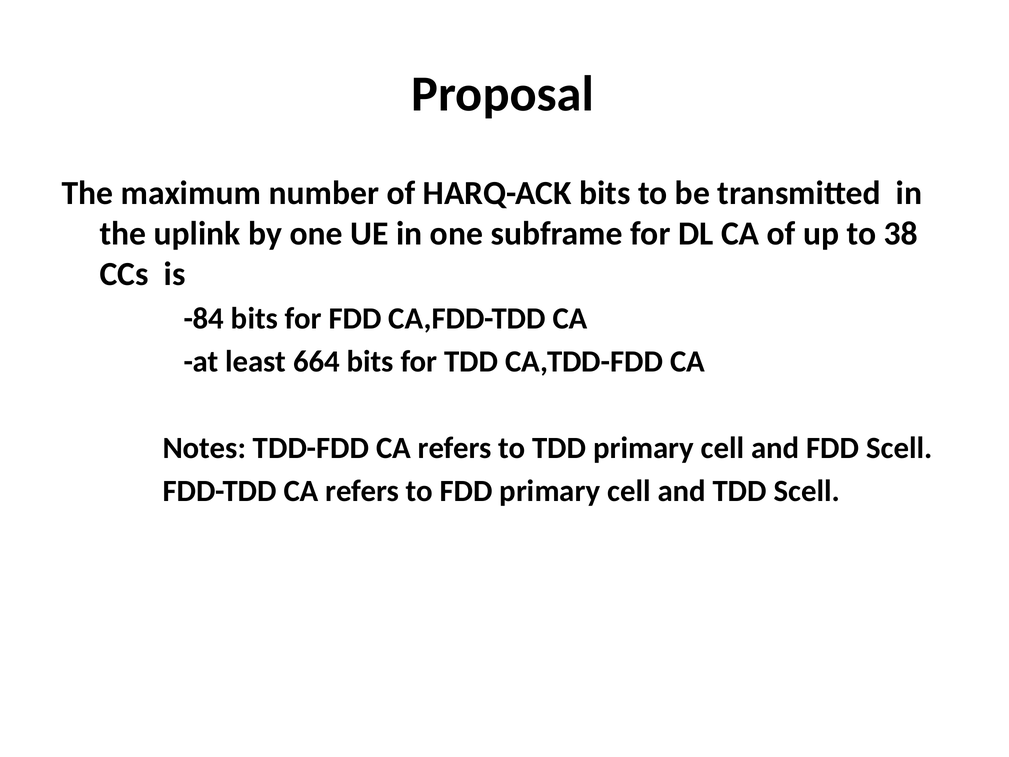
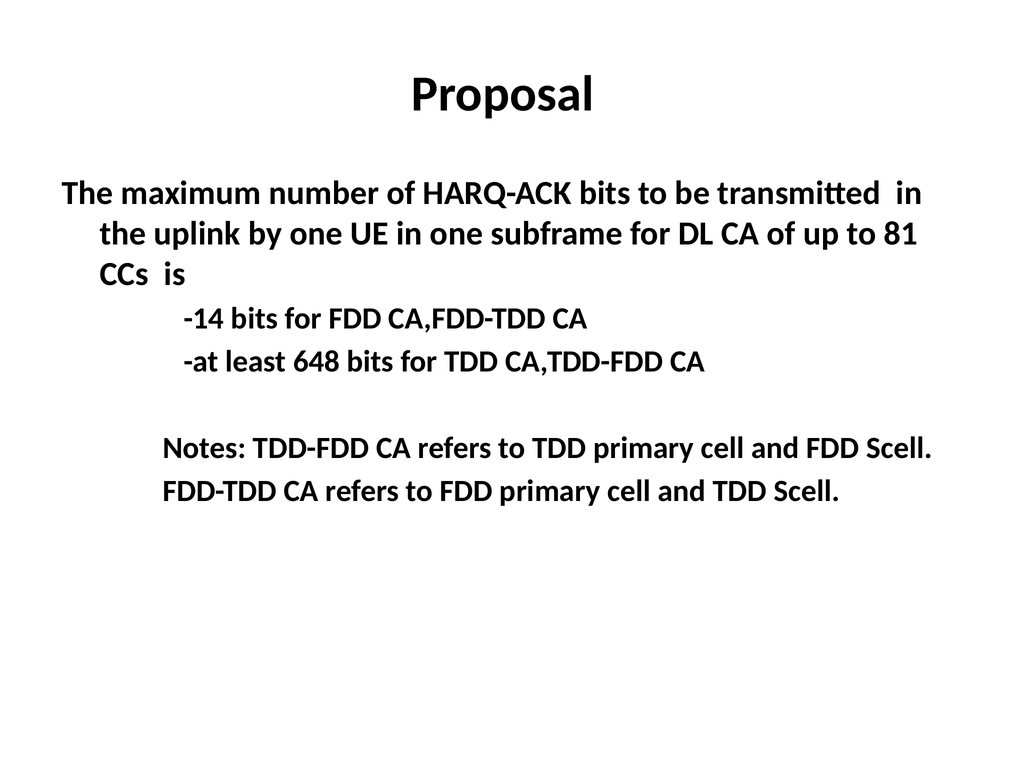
38: 38 -> 81
-84: -84 -> -14
664: 664 -> 648
